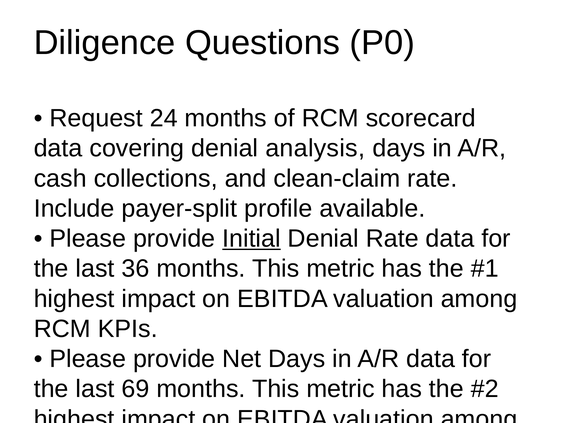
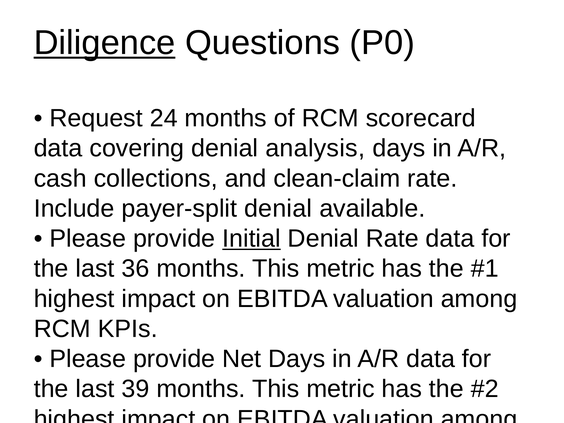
Diligence underline: none -> present
payer-split profile: profile -> denial
69: 69 -> 39
